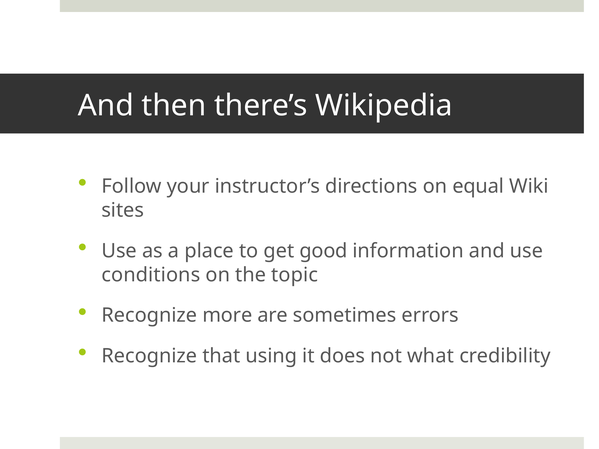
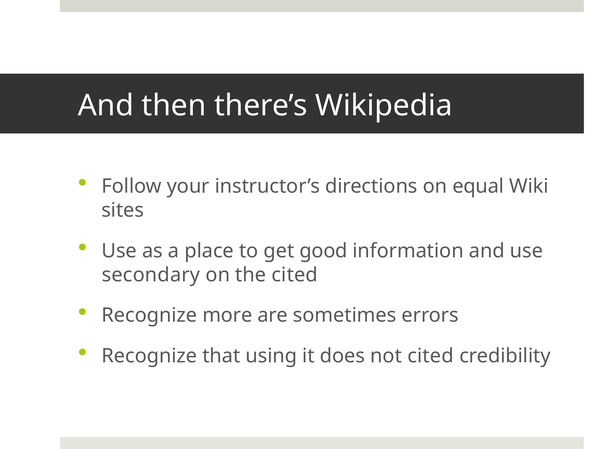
conditions: conditions -> secondary
the topic: topic -> cited
not what: what -> cited
